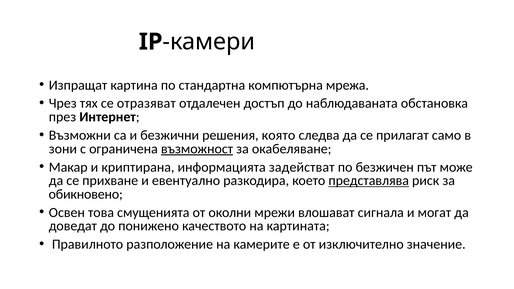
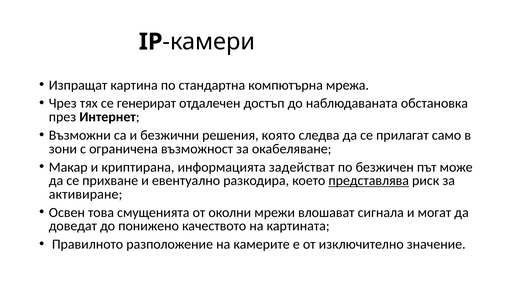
отразяват: отразяват -> генерират
възможност underline: present -> none
обикновено: обикновено -> активиране
